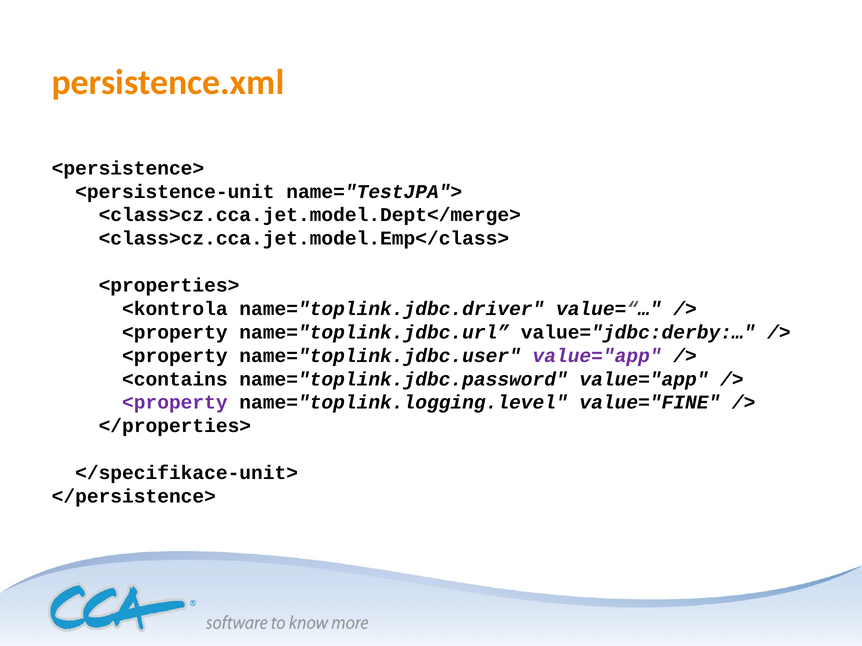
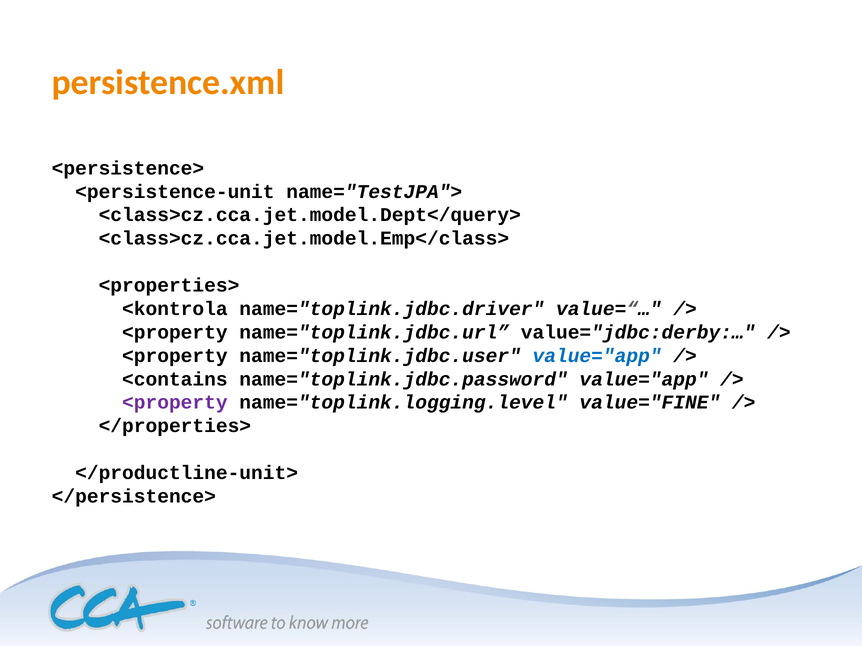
<class>cz.cca.jet.model.Dept</merge>: <class>cz.cca.jet.model.Dept</merge> -> <class>cz.cca.jet.model.Dept</query>
value="app at (597, 356) colour: purple -> blue
</specifikace-unit>: </specifikace-unit> -> </productline-unit>
